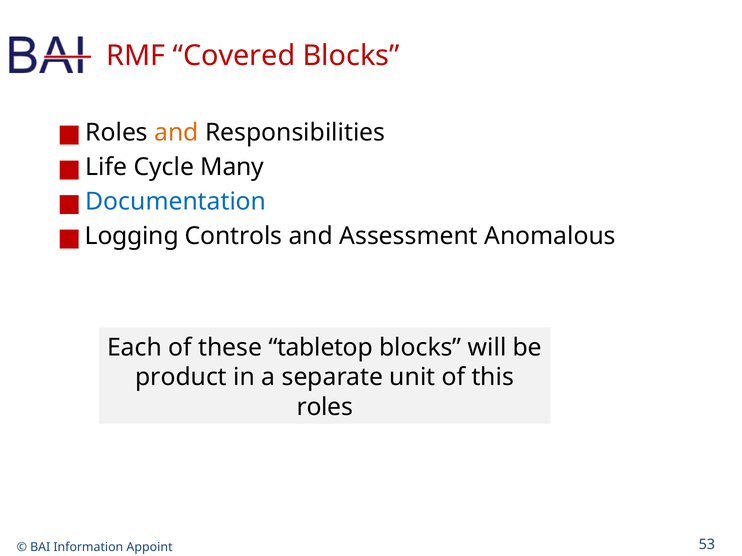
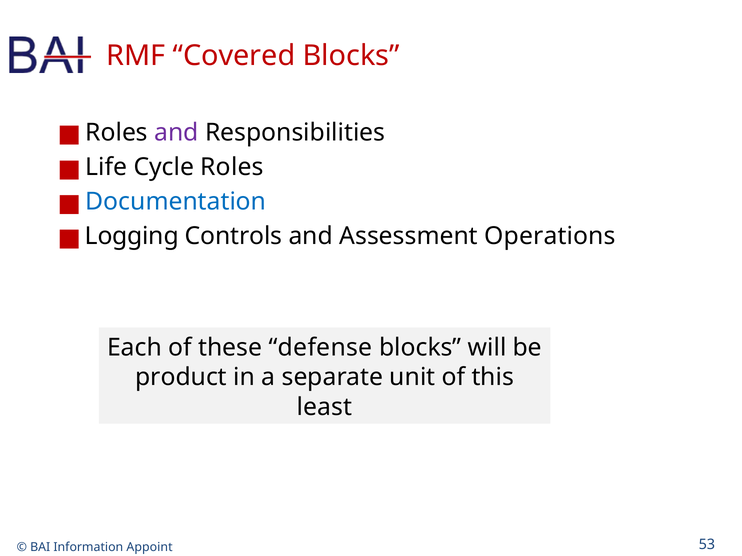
and at (176, 133) colour: orange -> purple
Cycle Many: Many -> Roles
Anomalous: Anomalous -> Operations
tabletop: tabletop -> defense
roles at (325, 407): roles -> least
